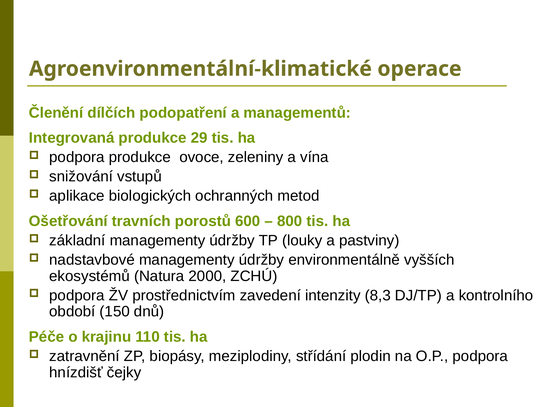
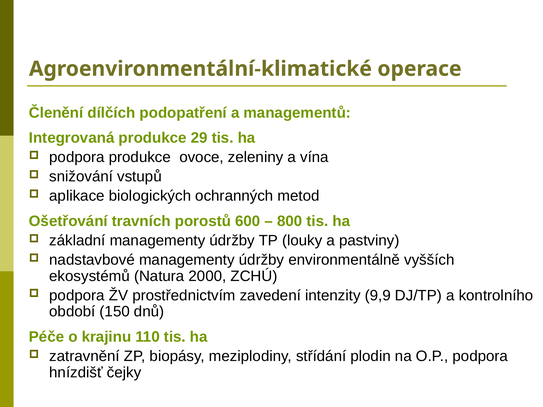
8,3: 8,3 -> 9,9
